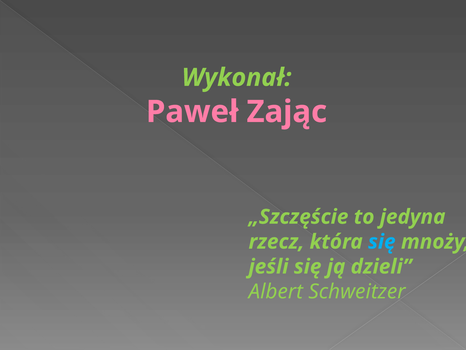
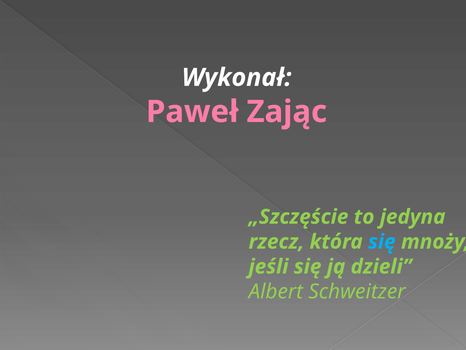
Wykonał colour: light green -> white
